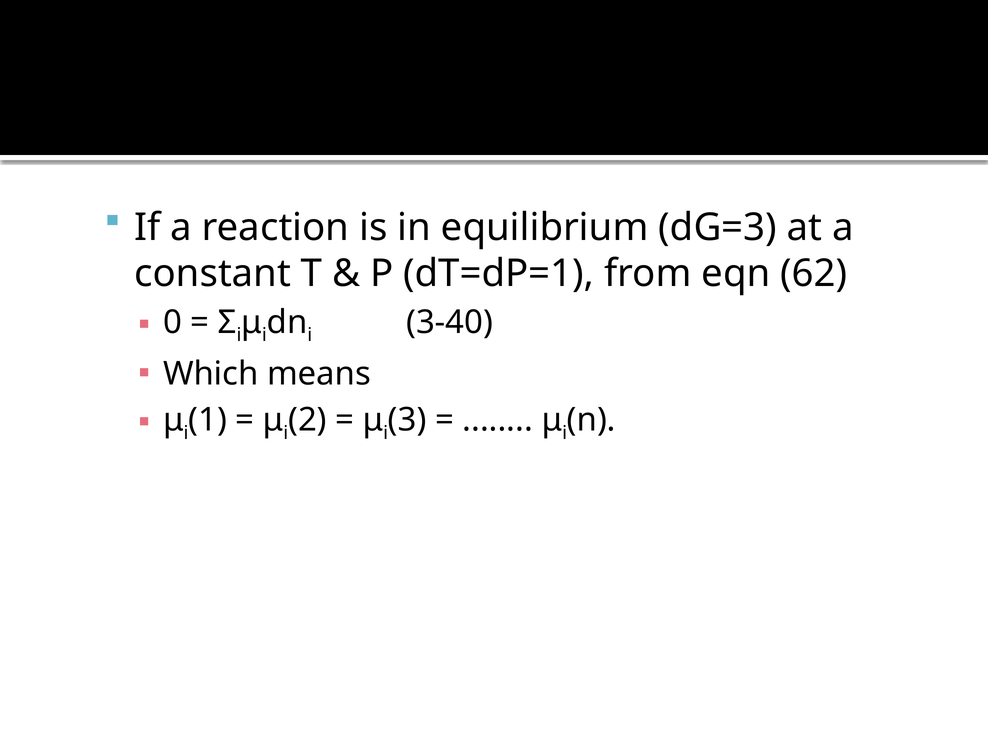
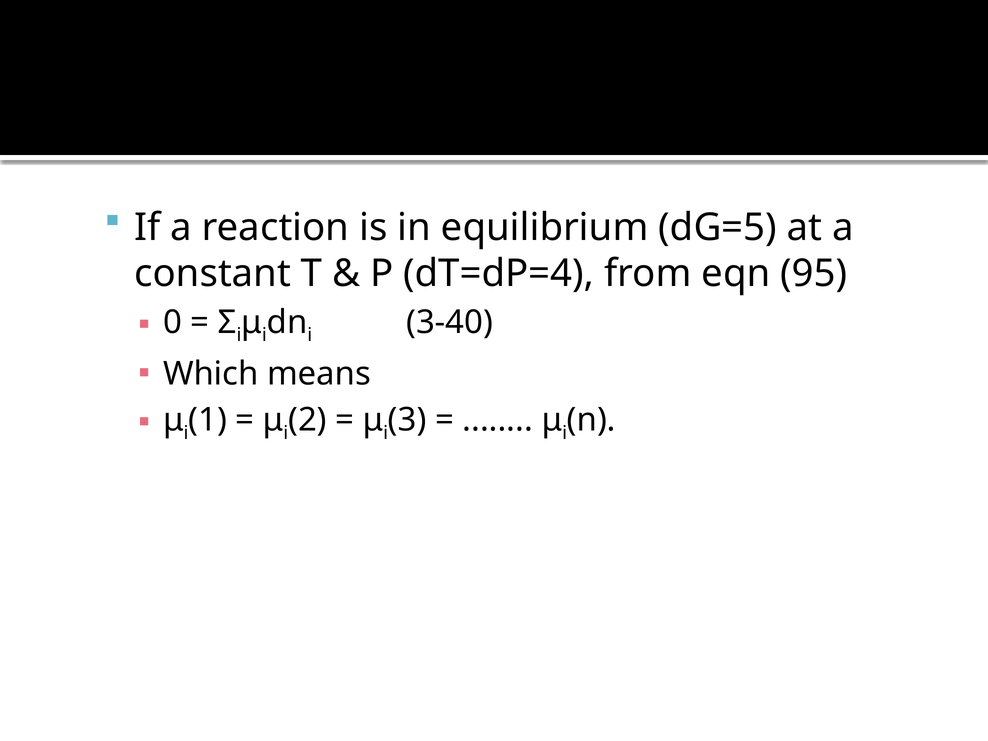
dG=3: dG=3 -> dG=5
dT=dP=1: dT=dP=1 -> dT=dP=4
62: 62 -> 95
